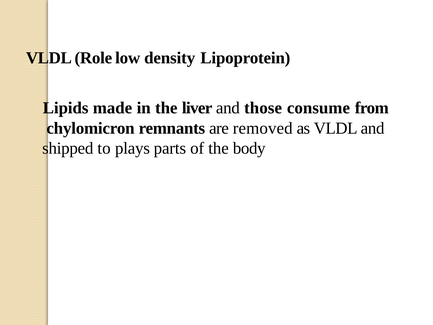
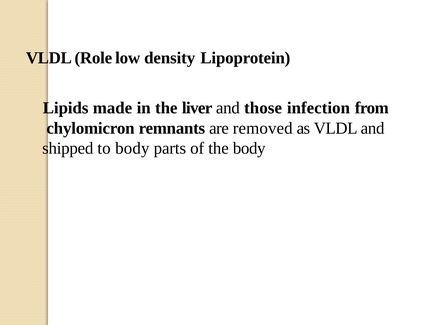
consume: consume -> infection
to plays: plays -> body
